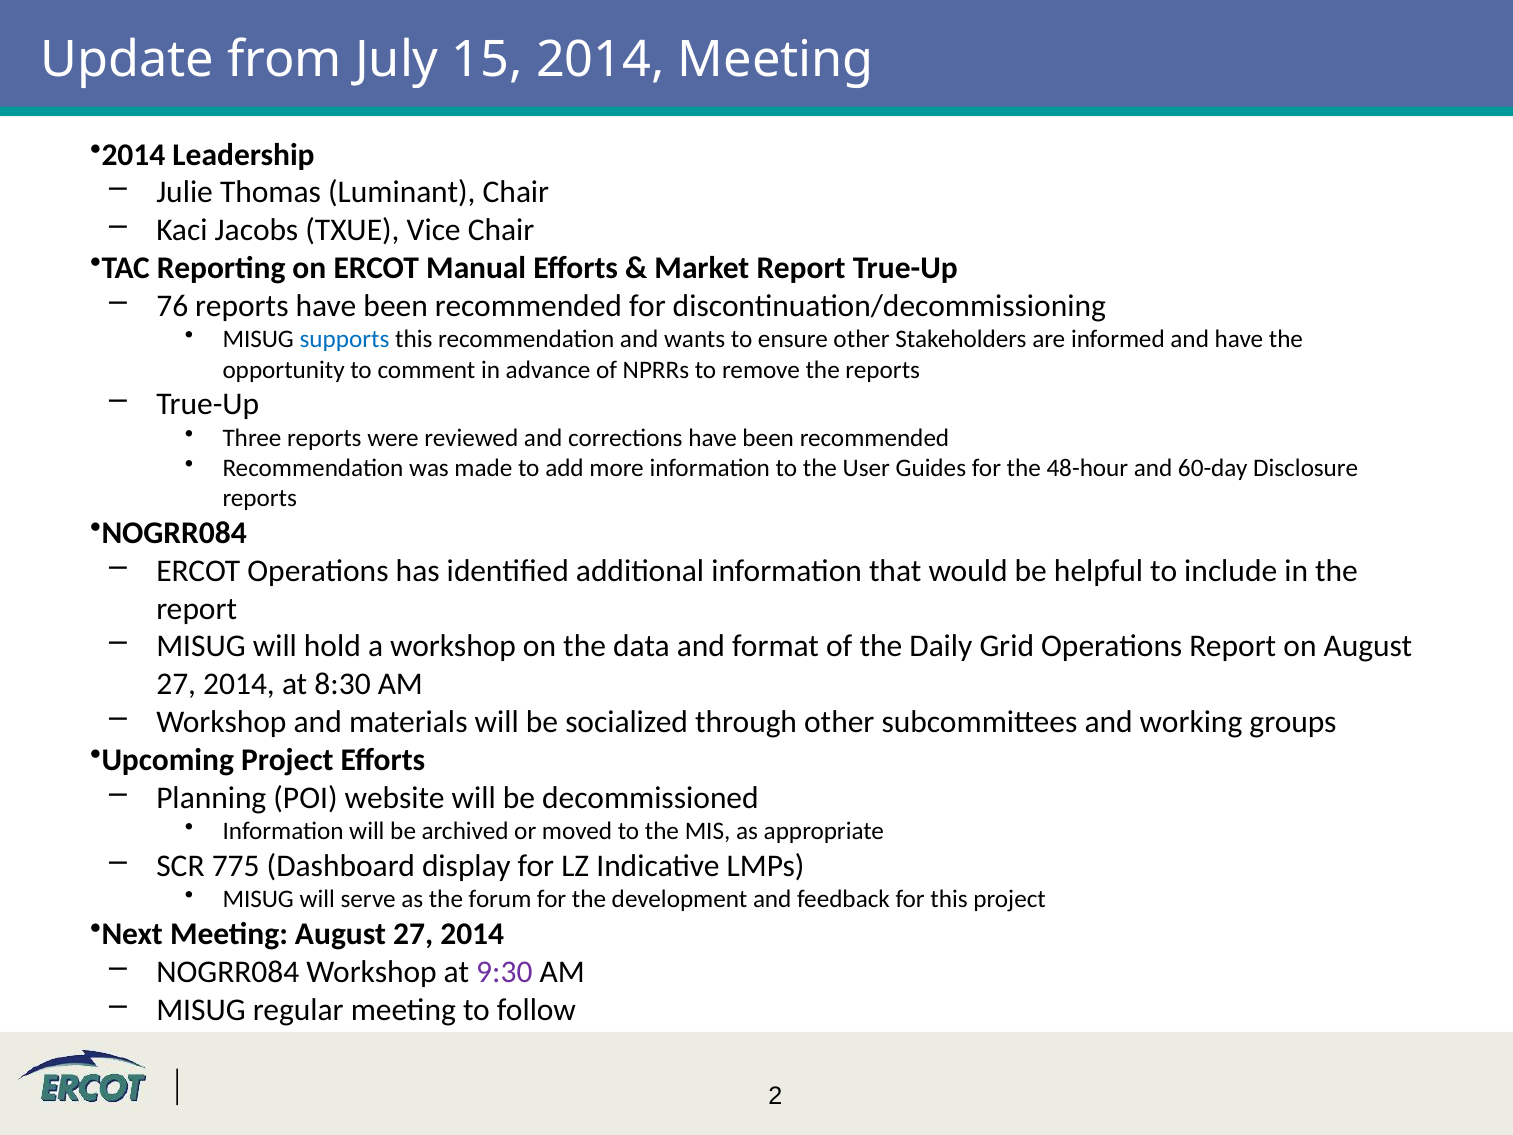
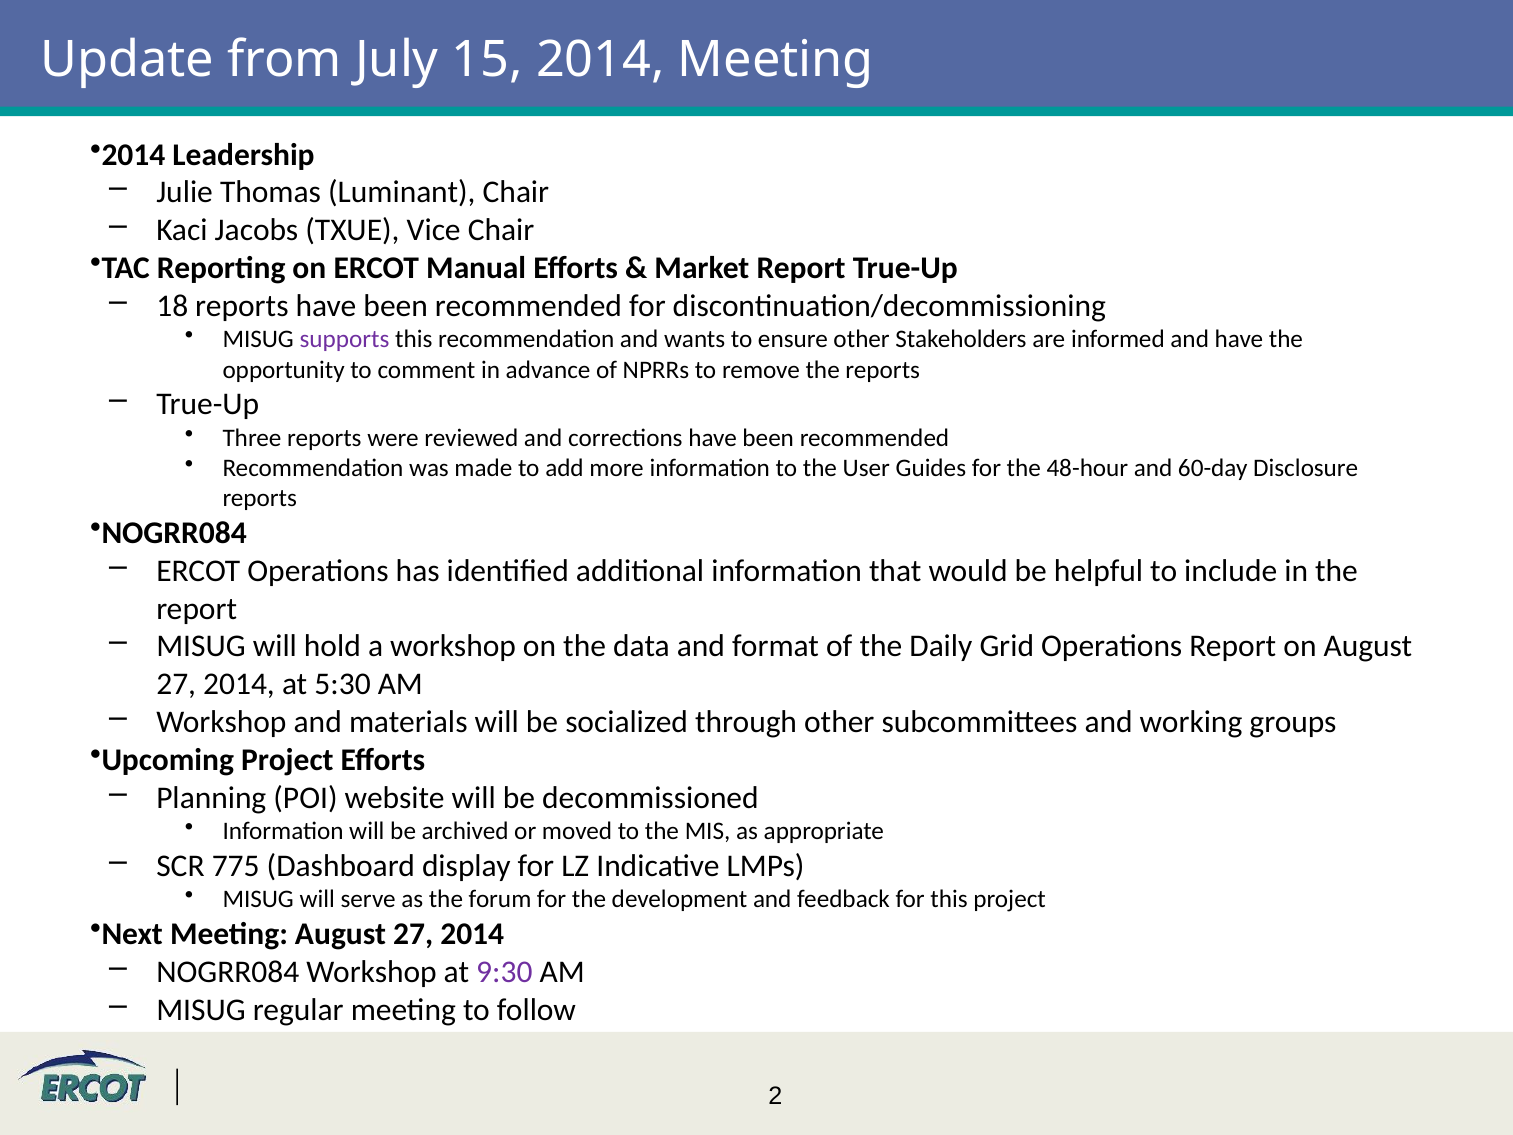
76: 76 -> 18
supports colour: blue -> purple
8:30: 8:30 -> 5:30
